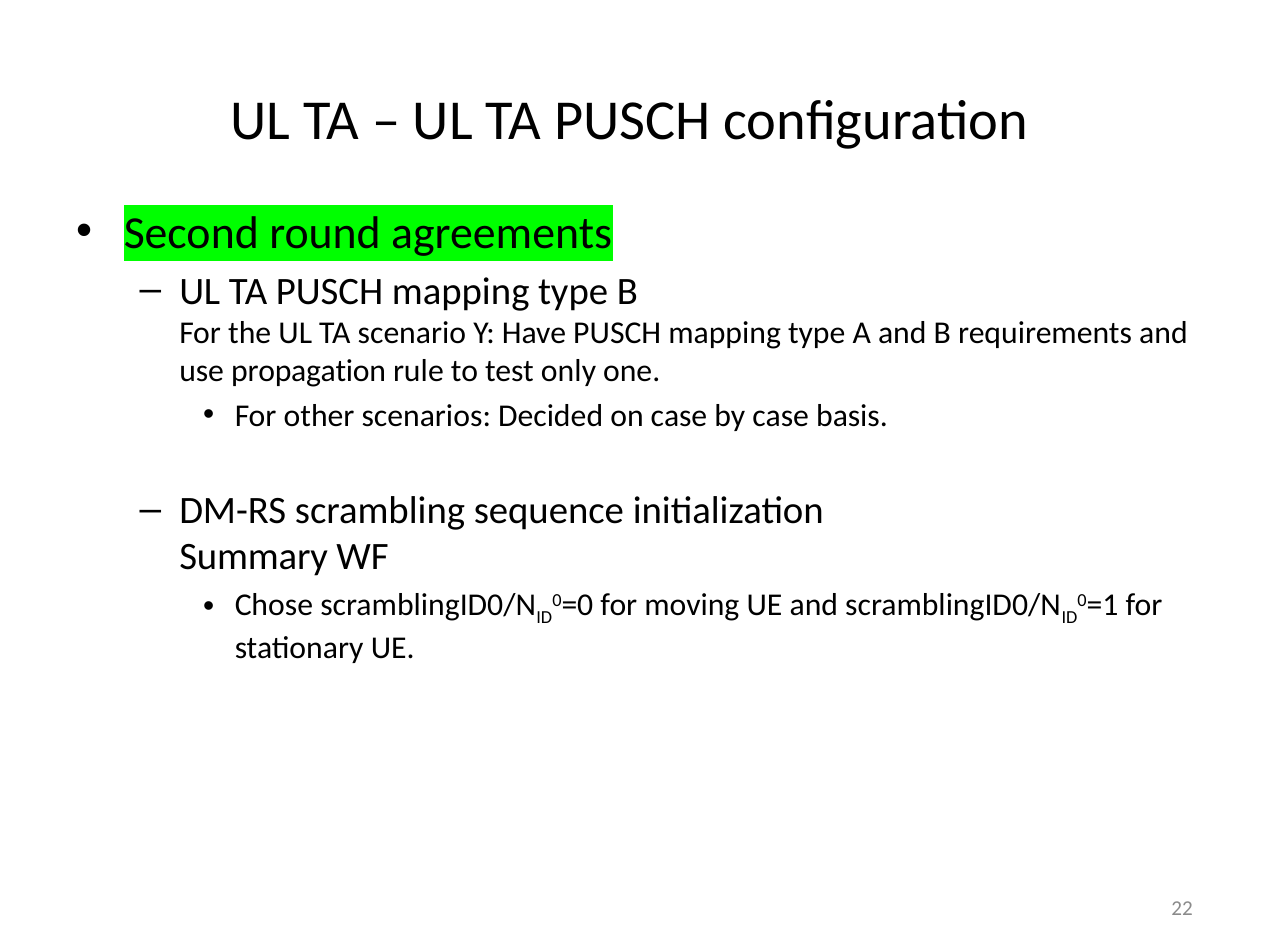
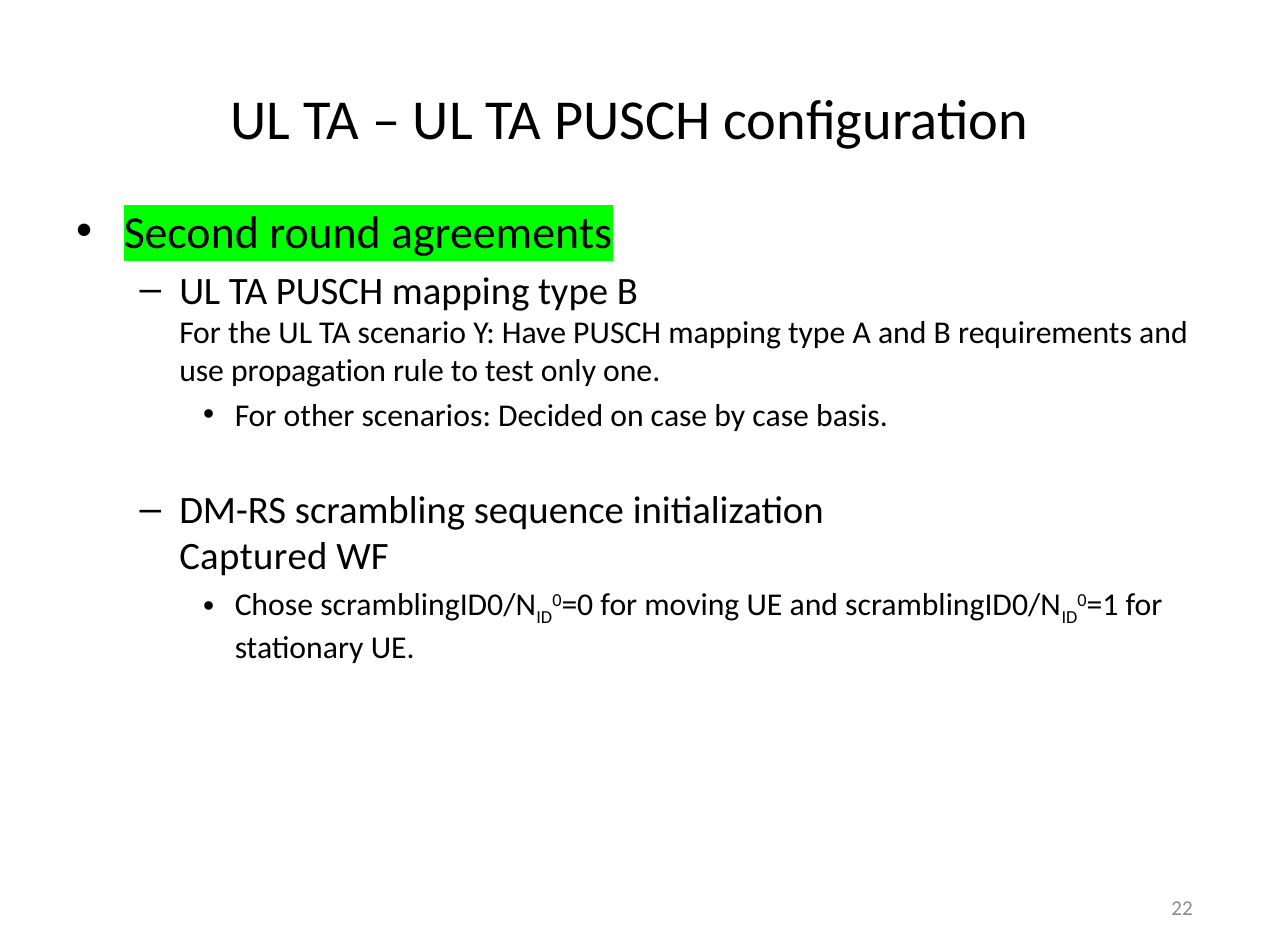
Summary: Summary -> Captured
